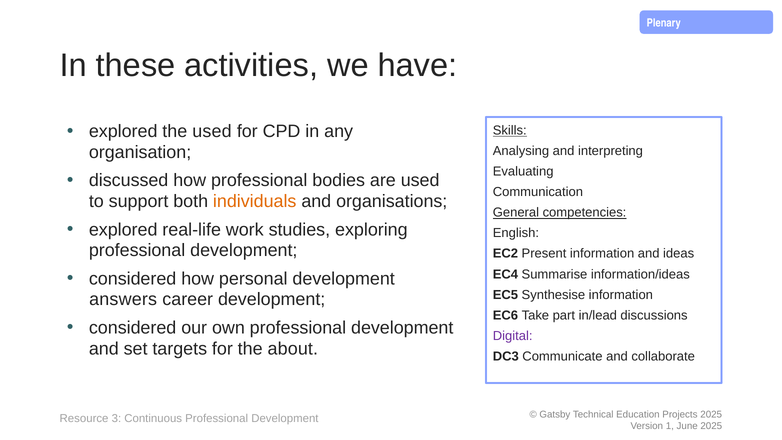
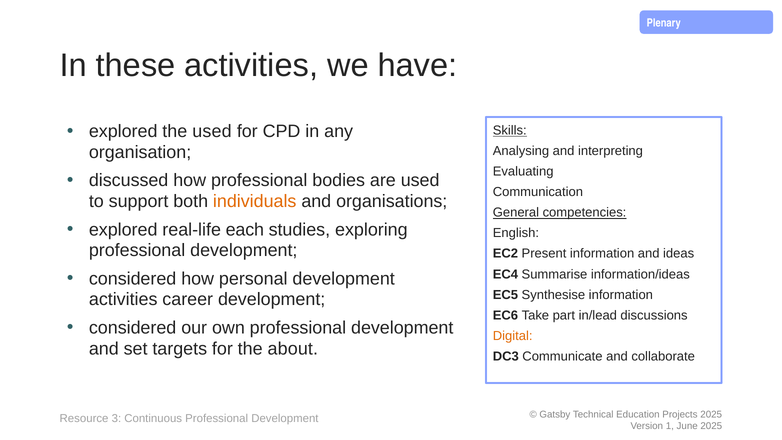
work: work -> each
answers at (123, 299): answers -> activities
Digital colour: purple -> orange
